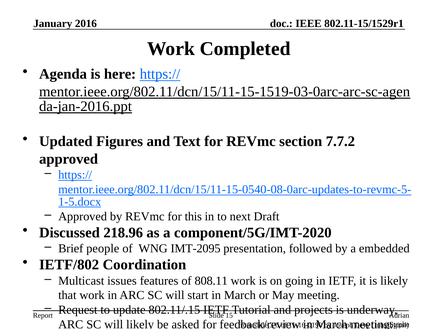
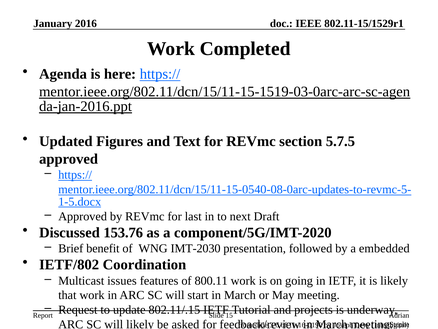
7.7.2: 7.7.2 -> 5.7.5
this: this -> last
218.96: 218.96 -> 153.76
people: people -> benefit
IMT-2095: IMT-2095 -> IMT-2030
808.11: 808.11 -> 800.11
